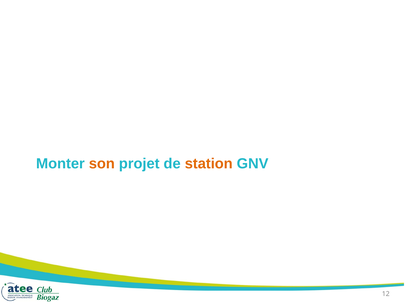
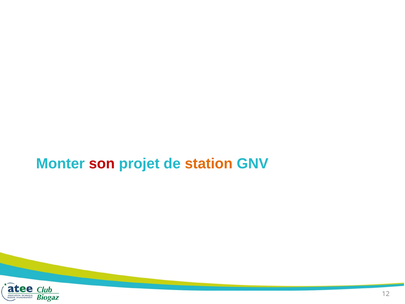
son colour: orange -> red
